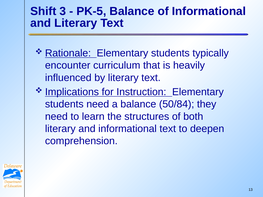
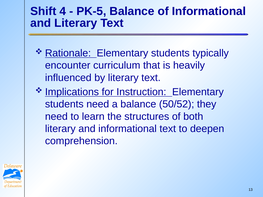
3: 3 -> 4
50/84: 50/84 -> 50/52
